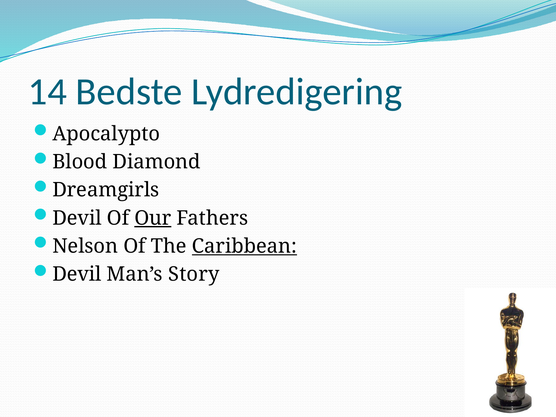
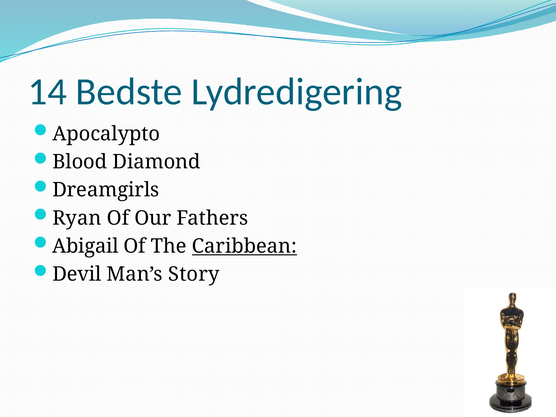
Devil at (77, 218): Devil -> Ryan
Our underline: present -> none
Nelson: Nelson -> Abigail
